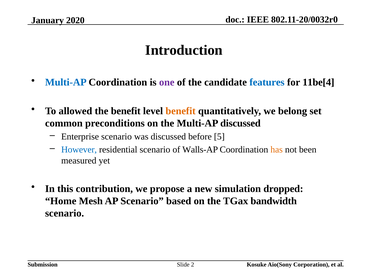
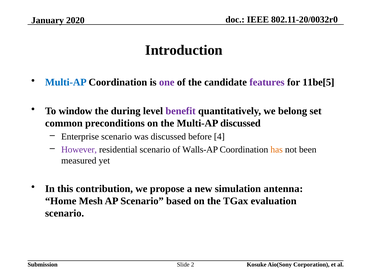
features colour: blue -> purple
11be[4: 11be[4 -> 11be[5
allowed: allowed -> window
the benefit: benefit -> during
benefit at (181, 111) colour: orange -> purple
5: 5 -> 4
However colour: blue -> purple
dropped: dropped -> antenna
bandwidth: bandwidth -> evaluation
